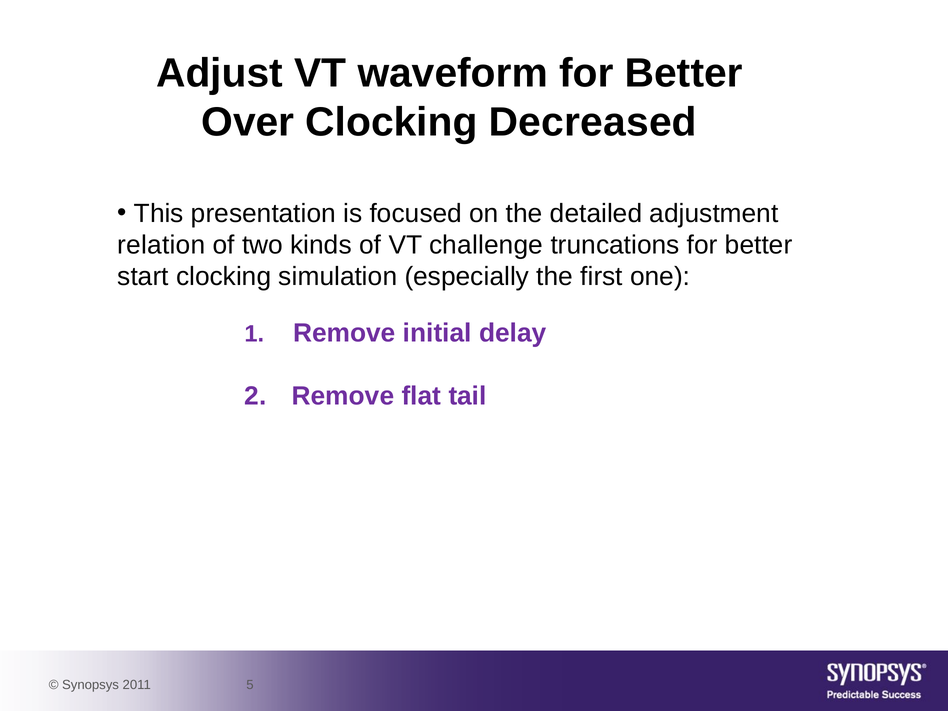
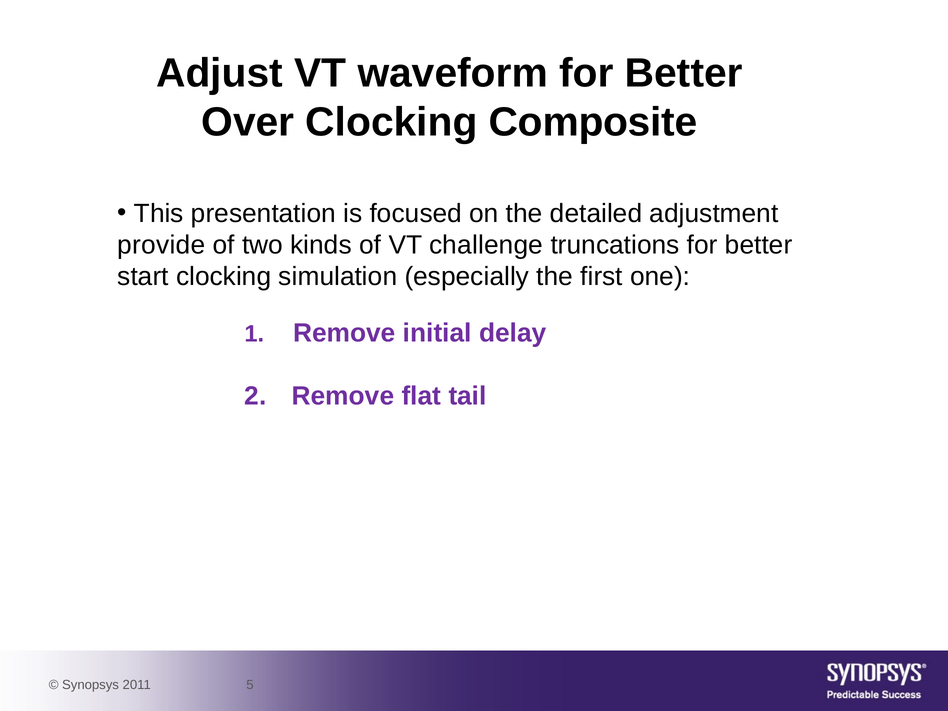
Decreased: Decreased -> Composite
relation: relation -> provide
